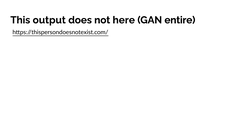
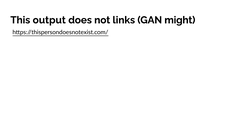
here: here -> links
entire: entire -> might
